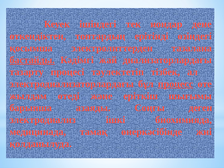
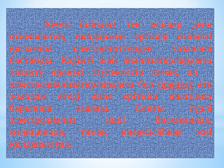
топтардың: топтардың -> иондармен
бастайды underline: present -> none
тәулектетіп тізбек: тізбек -> тамақ
деген: деген -> түрлі
